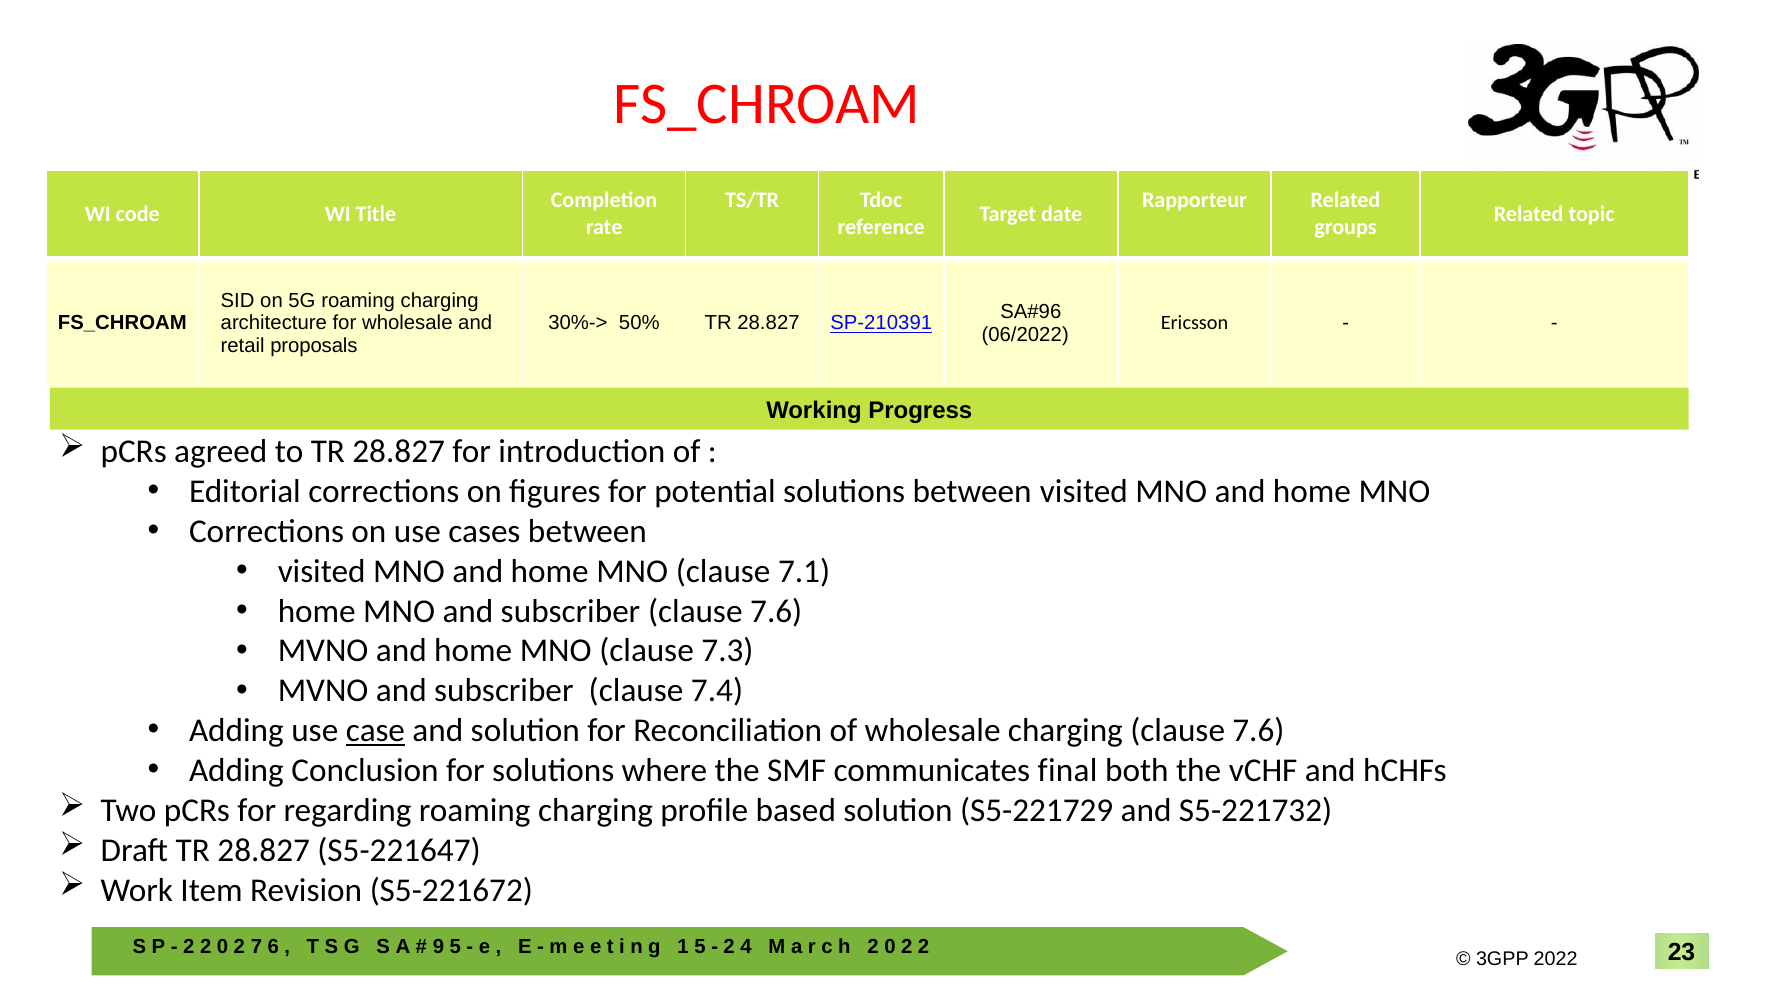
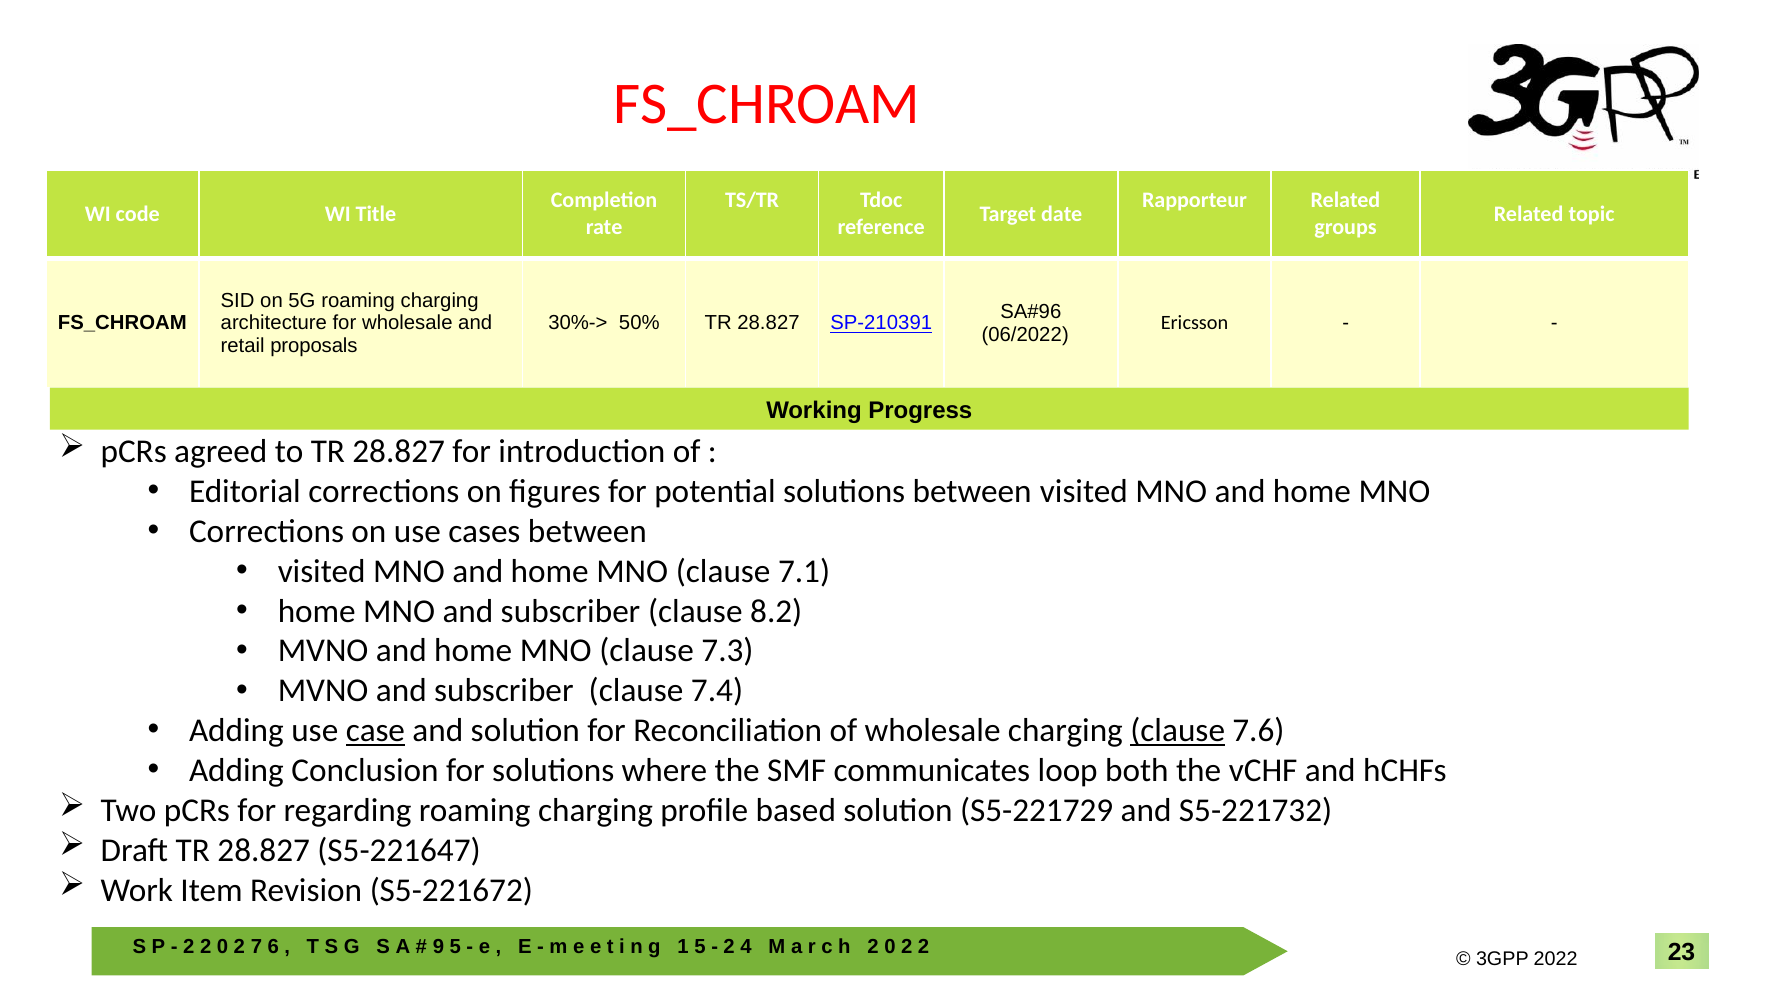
subscriber clause 7.6: 7.6 -> 8.2
clause at (1178, 731) underline: none -> present
final: final -> loop
